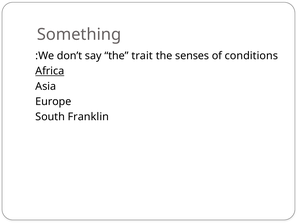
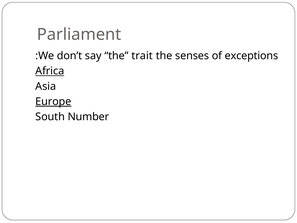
Something: Something -> Parliament
conditions: conditions -> exceptions
Europe underline: none -> present
Franklin: Franklin -> Number
